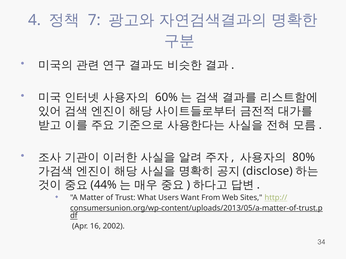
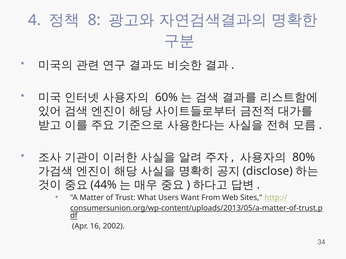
7: 7 -> 8
